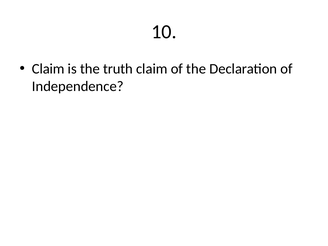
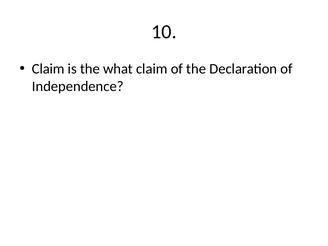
truth: truth -> what
